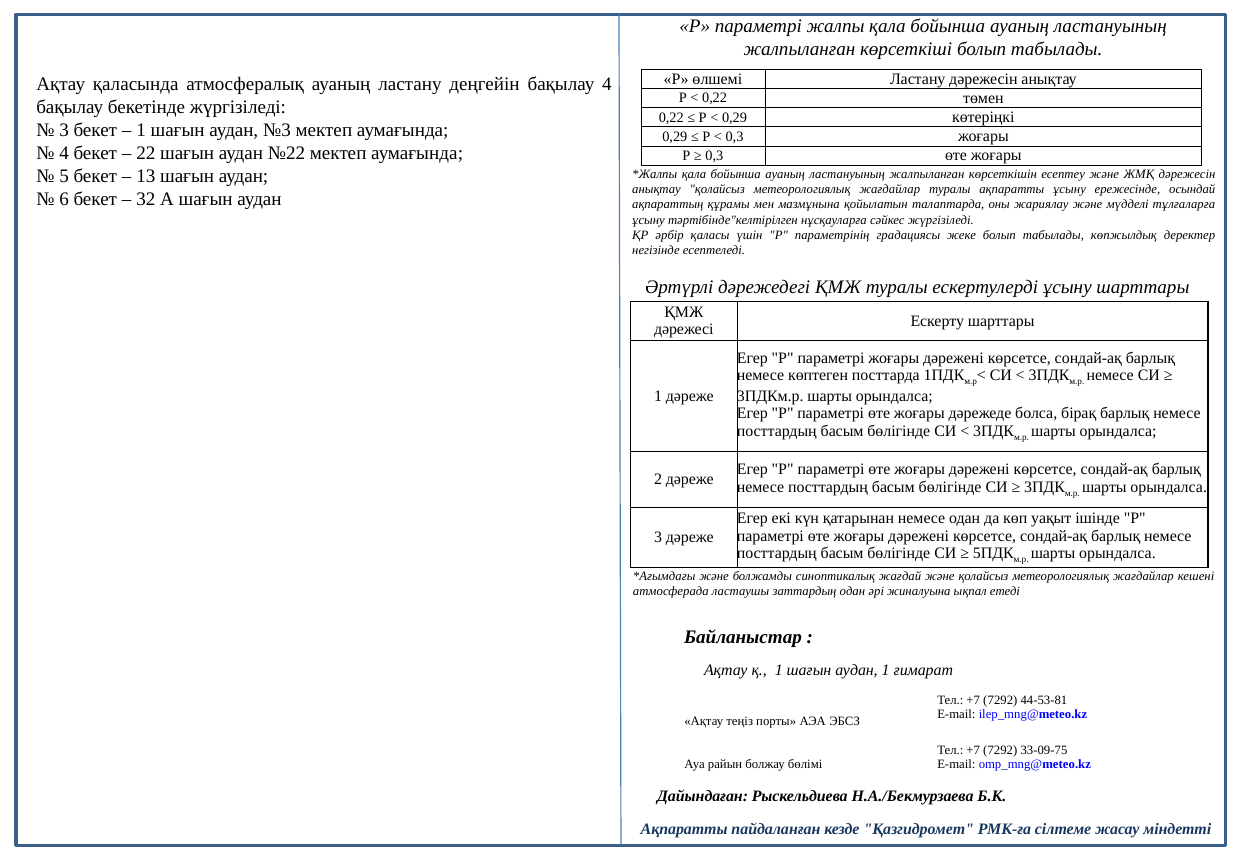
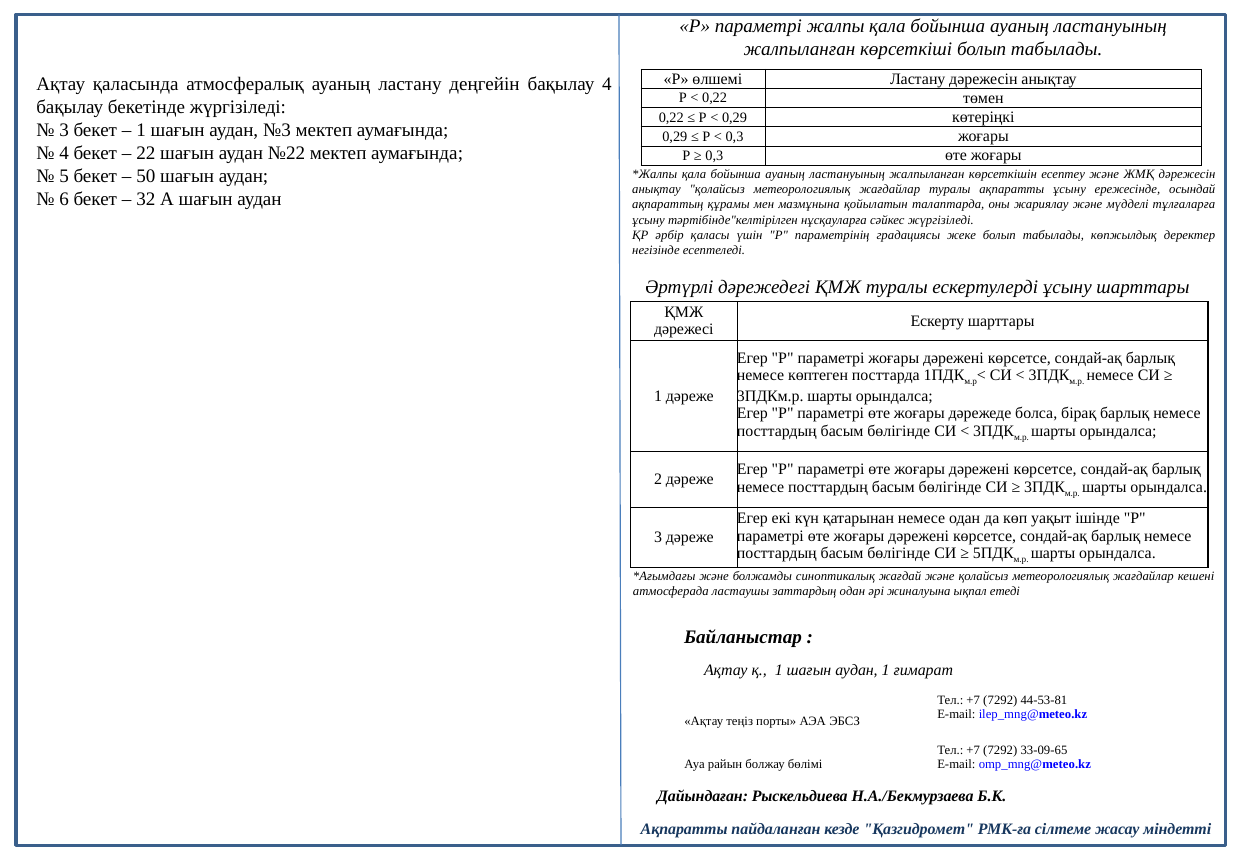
13: 13 -> 50
33-09-75: 33-09-75 -> 33-09-65
